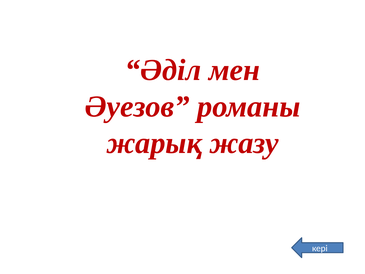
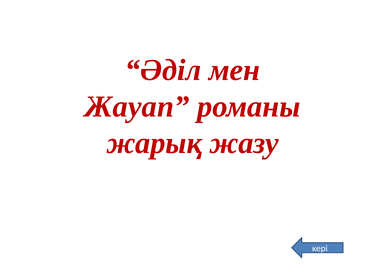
Әуезов: Әуезов -> Жауап
